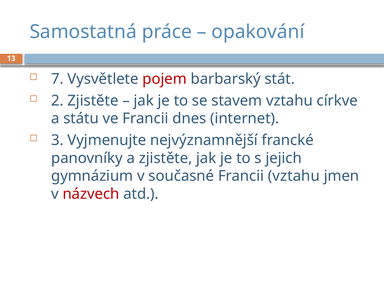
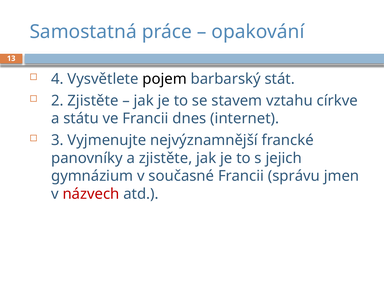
7: 7 -> 4
pojem colour: red -> black
Francii vztahu: vztahu -> správu
